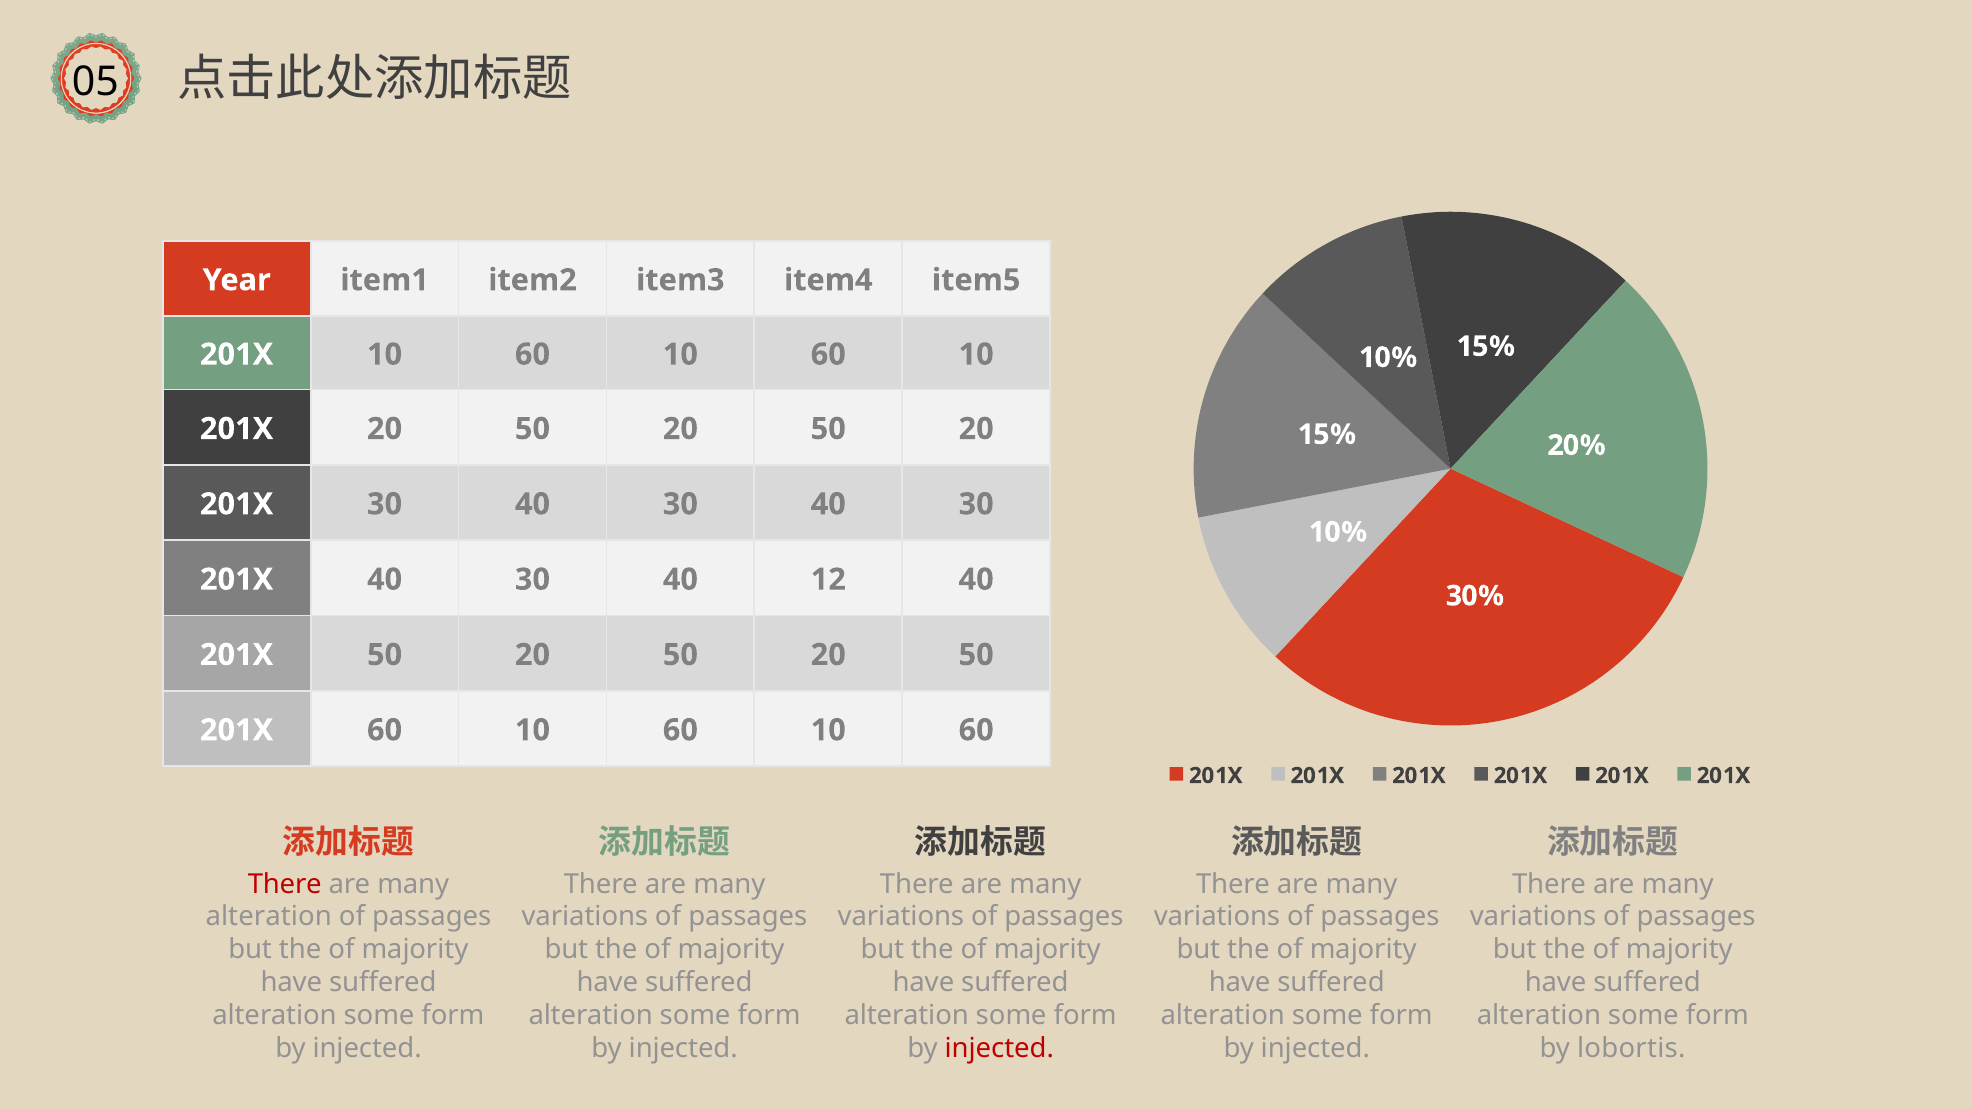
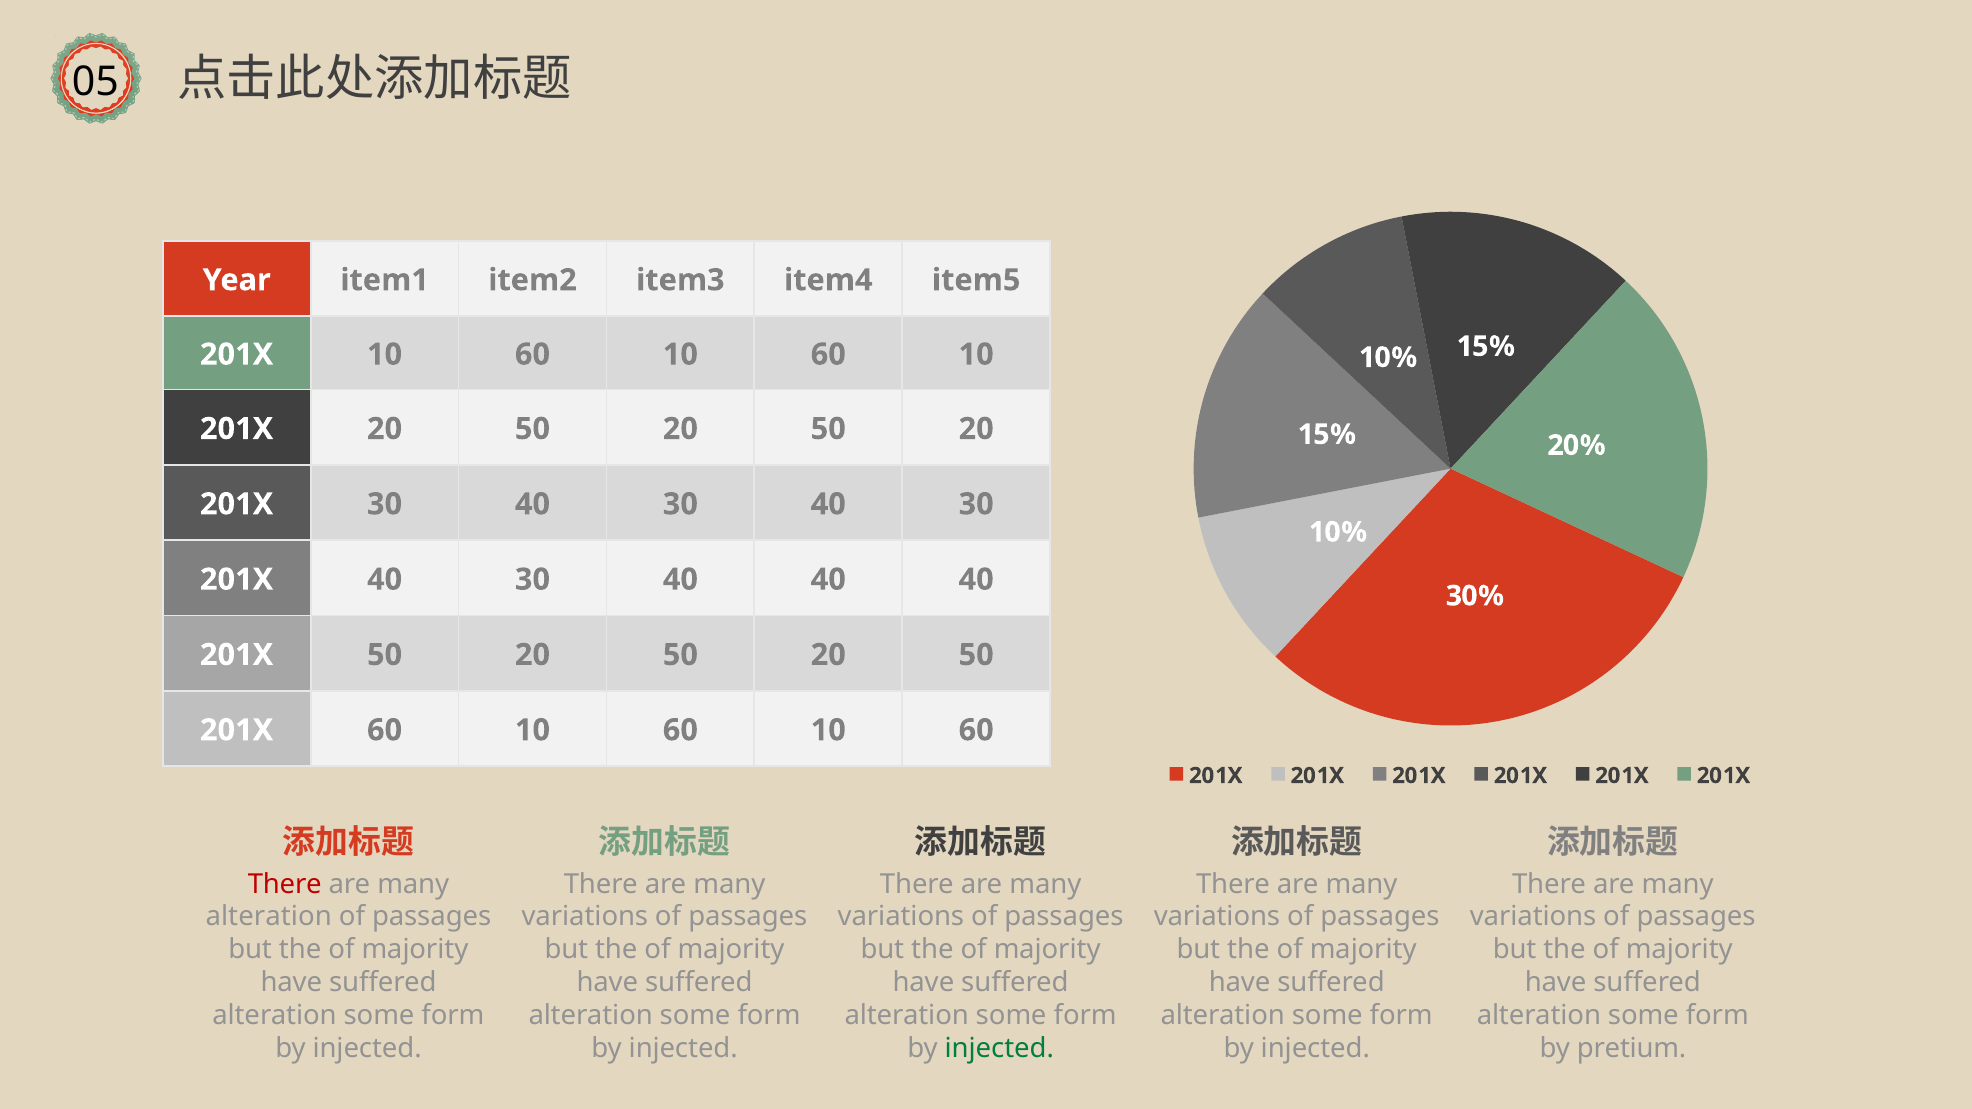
30 40 12: 12 -> 40
injected at (999, 1049) colour: red -> green
lobortis: lobortis -> pretium
